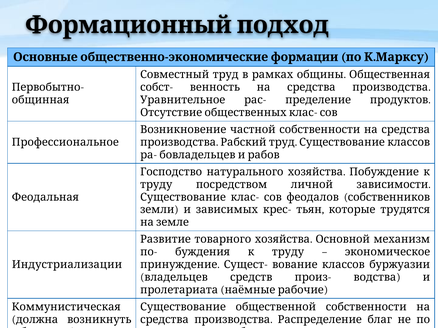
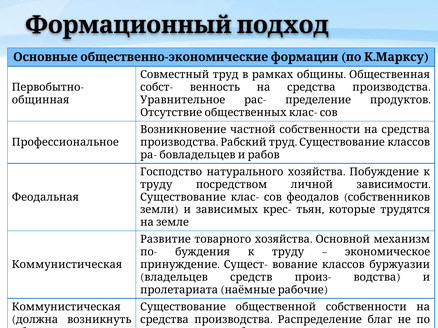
Индустриализации at (67, 265): Индустриализации -> Коммунистическая
